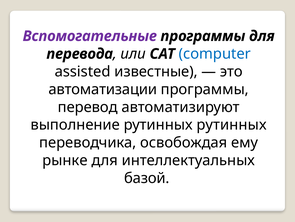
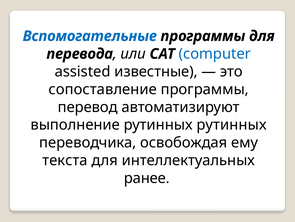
Вспомогательные colour: purple -> blue
автоматизации: автоматизации -> сопоставление
рынке: рынке -> текста
базой: базой -> ранее
